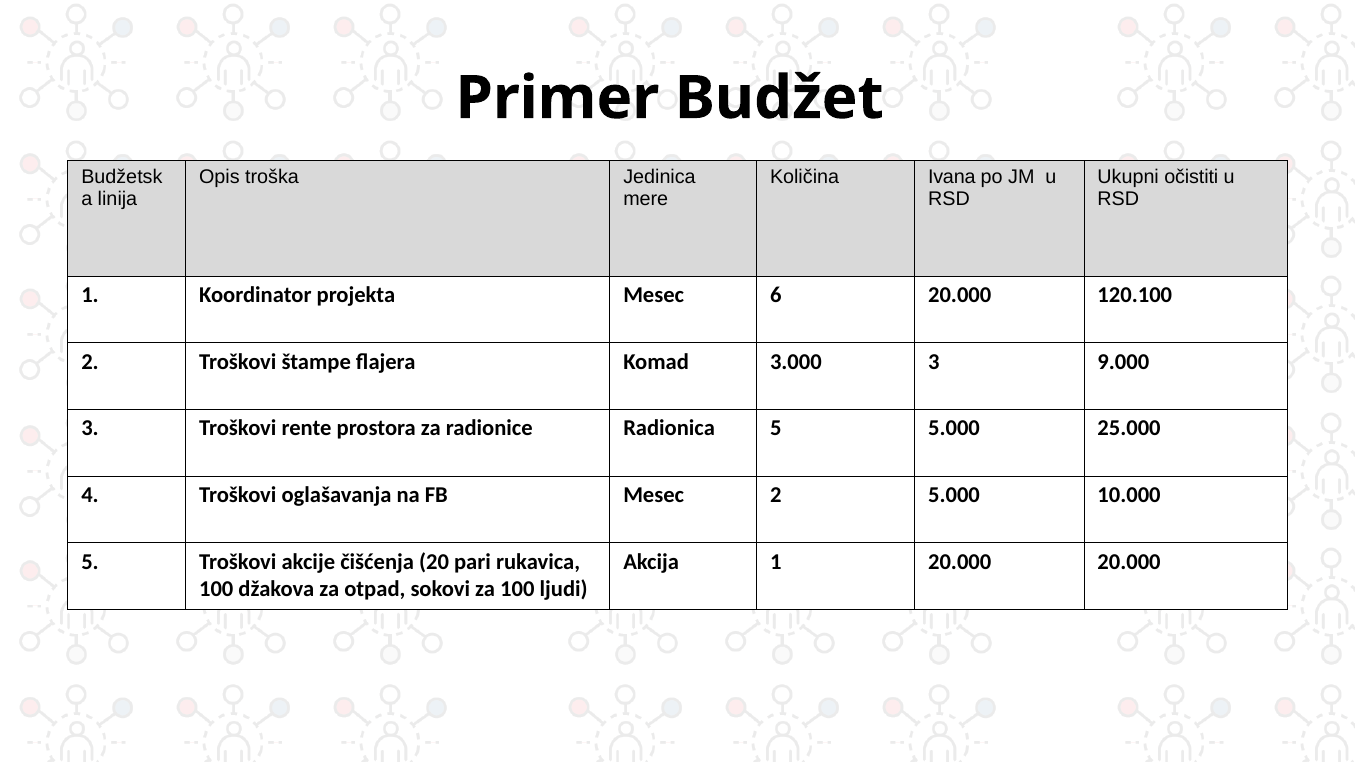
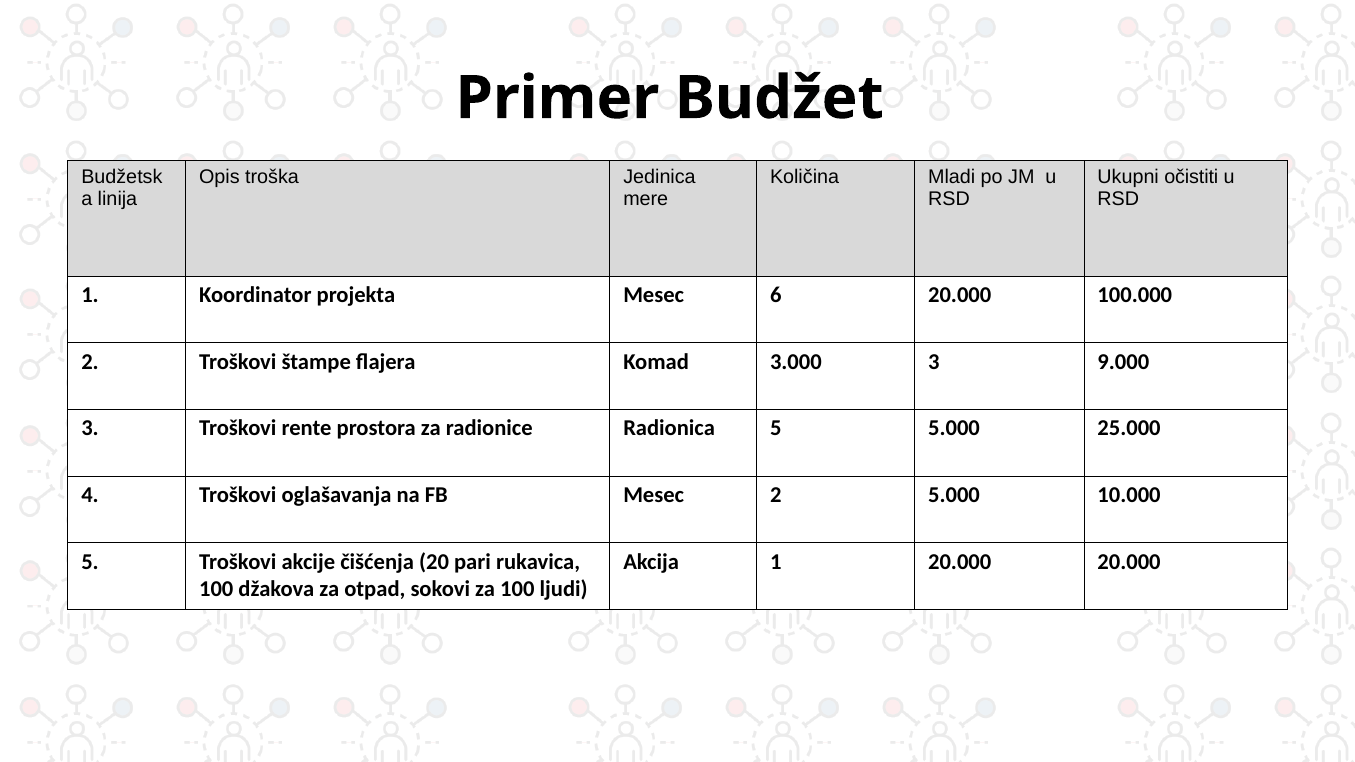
Ivana: Ivana -> Mladi
120.100: 120.100 -> 100.000
